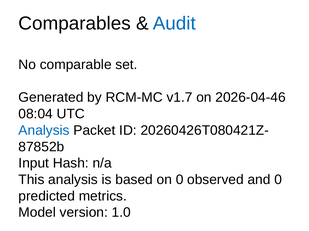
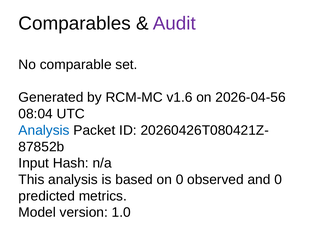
Audit colour: blue -> purple
v1.7: v1.7 -> v1.6
2026-04-46: 2026-04-46 -> 2026-04-56
